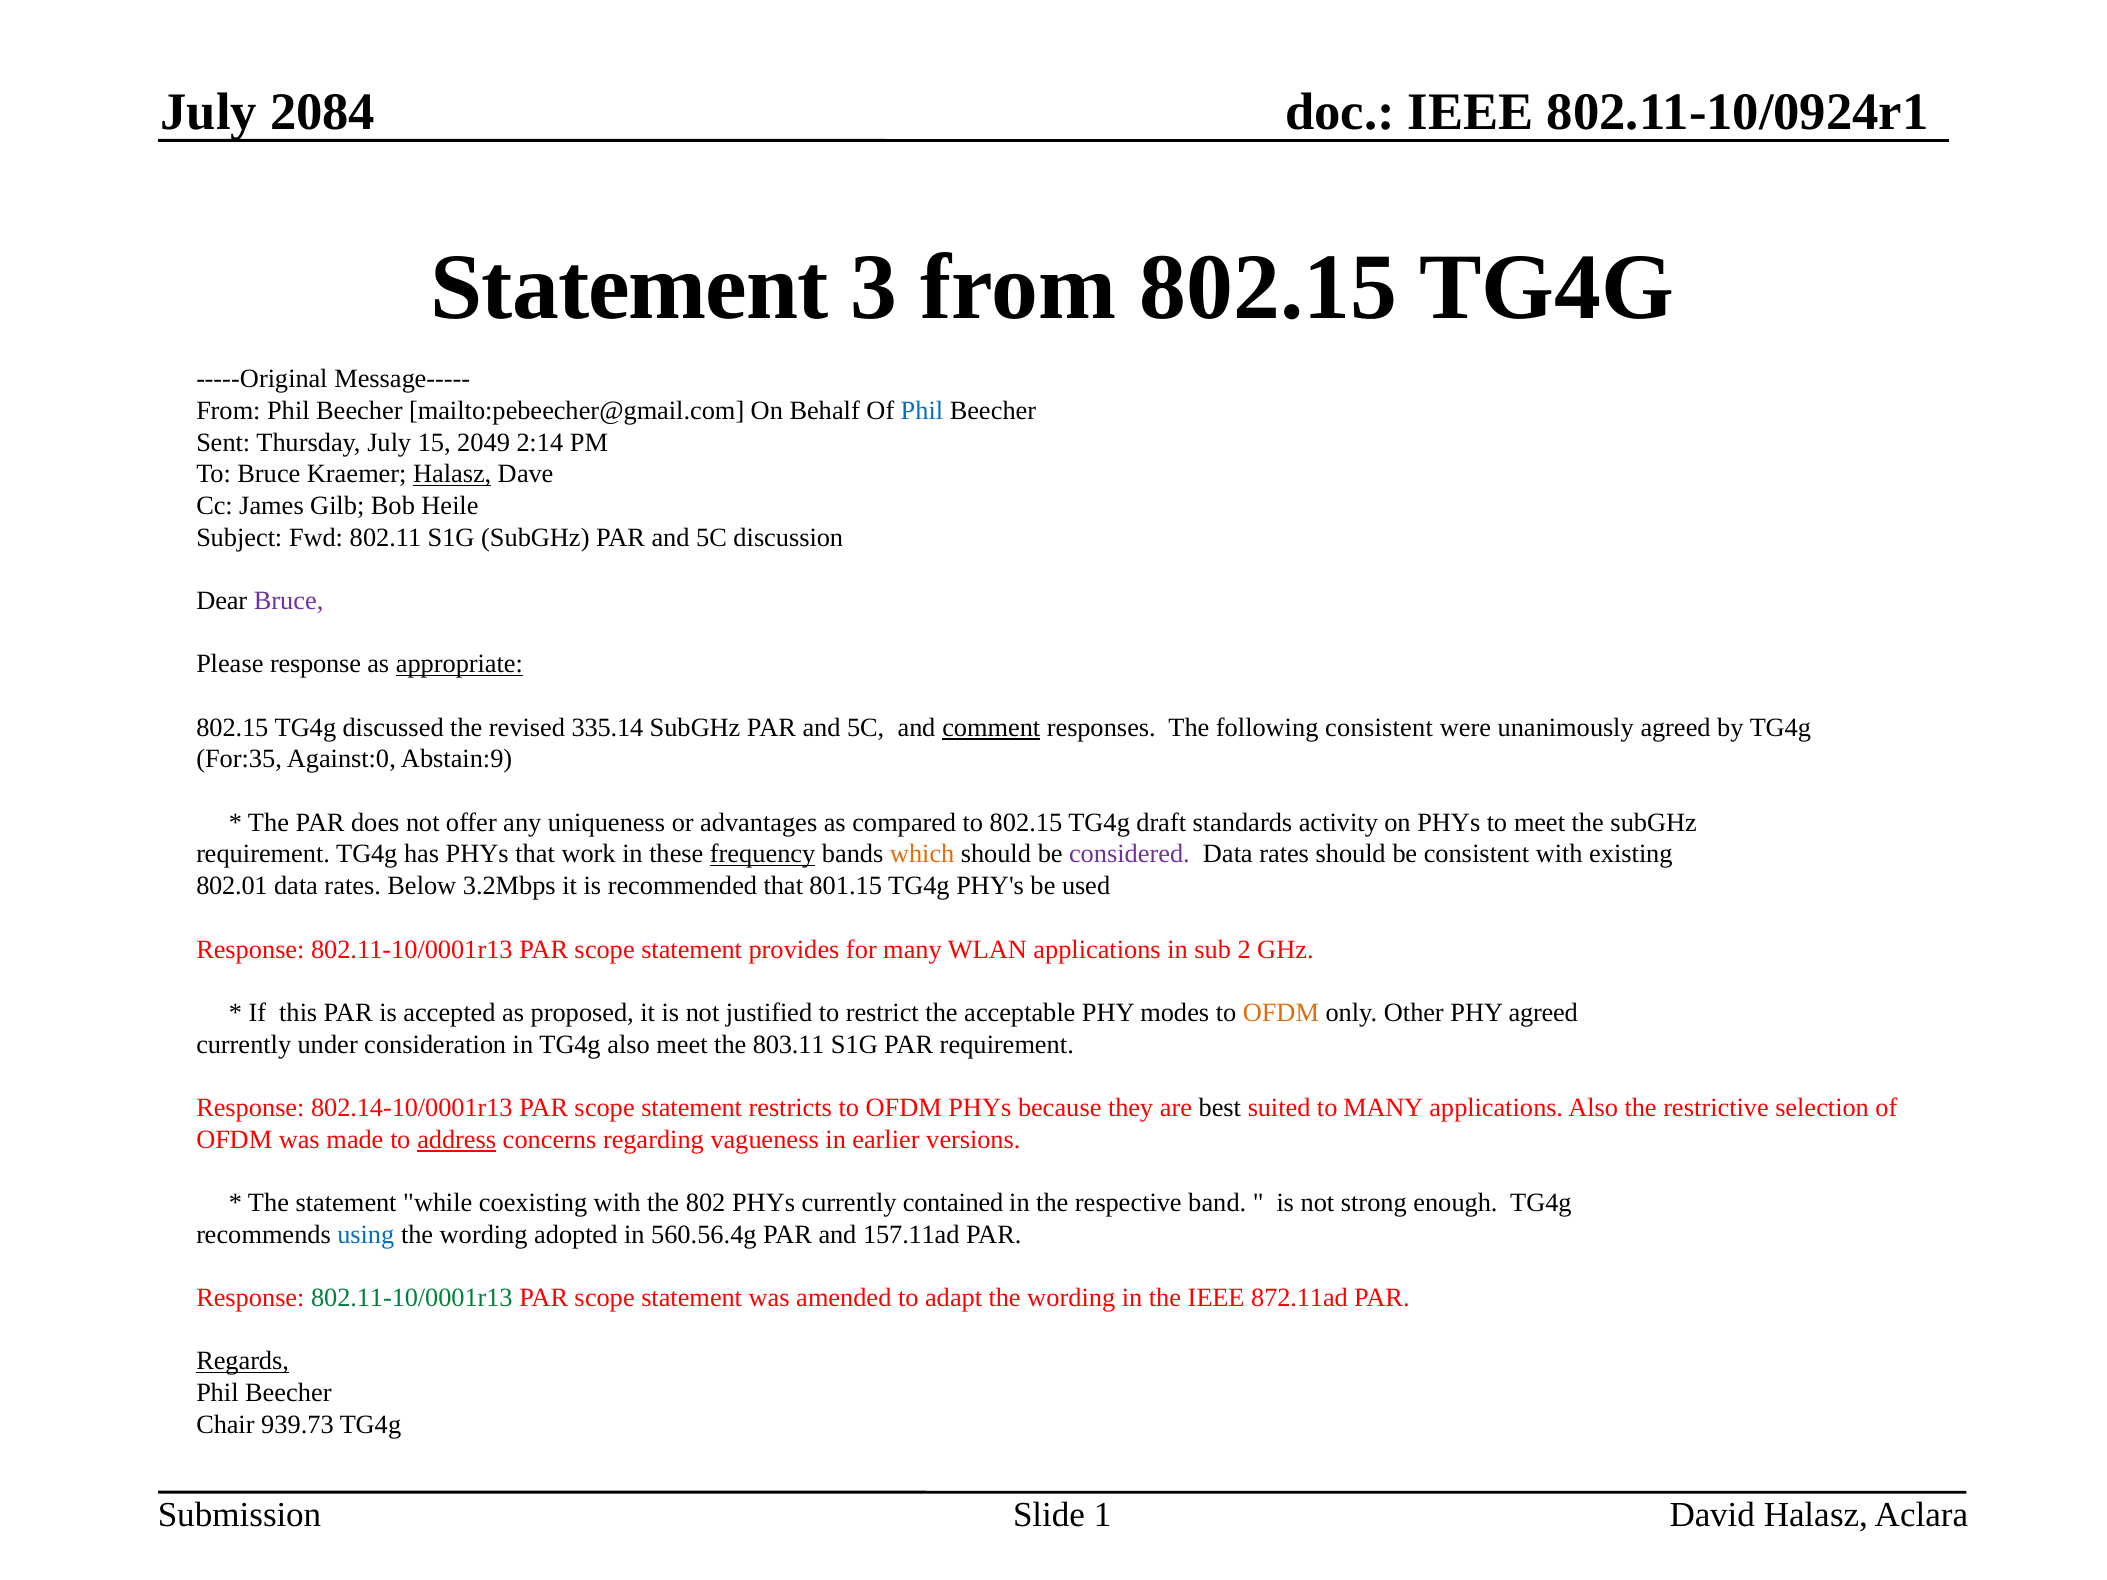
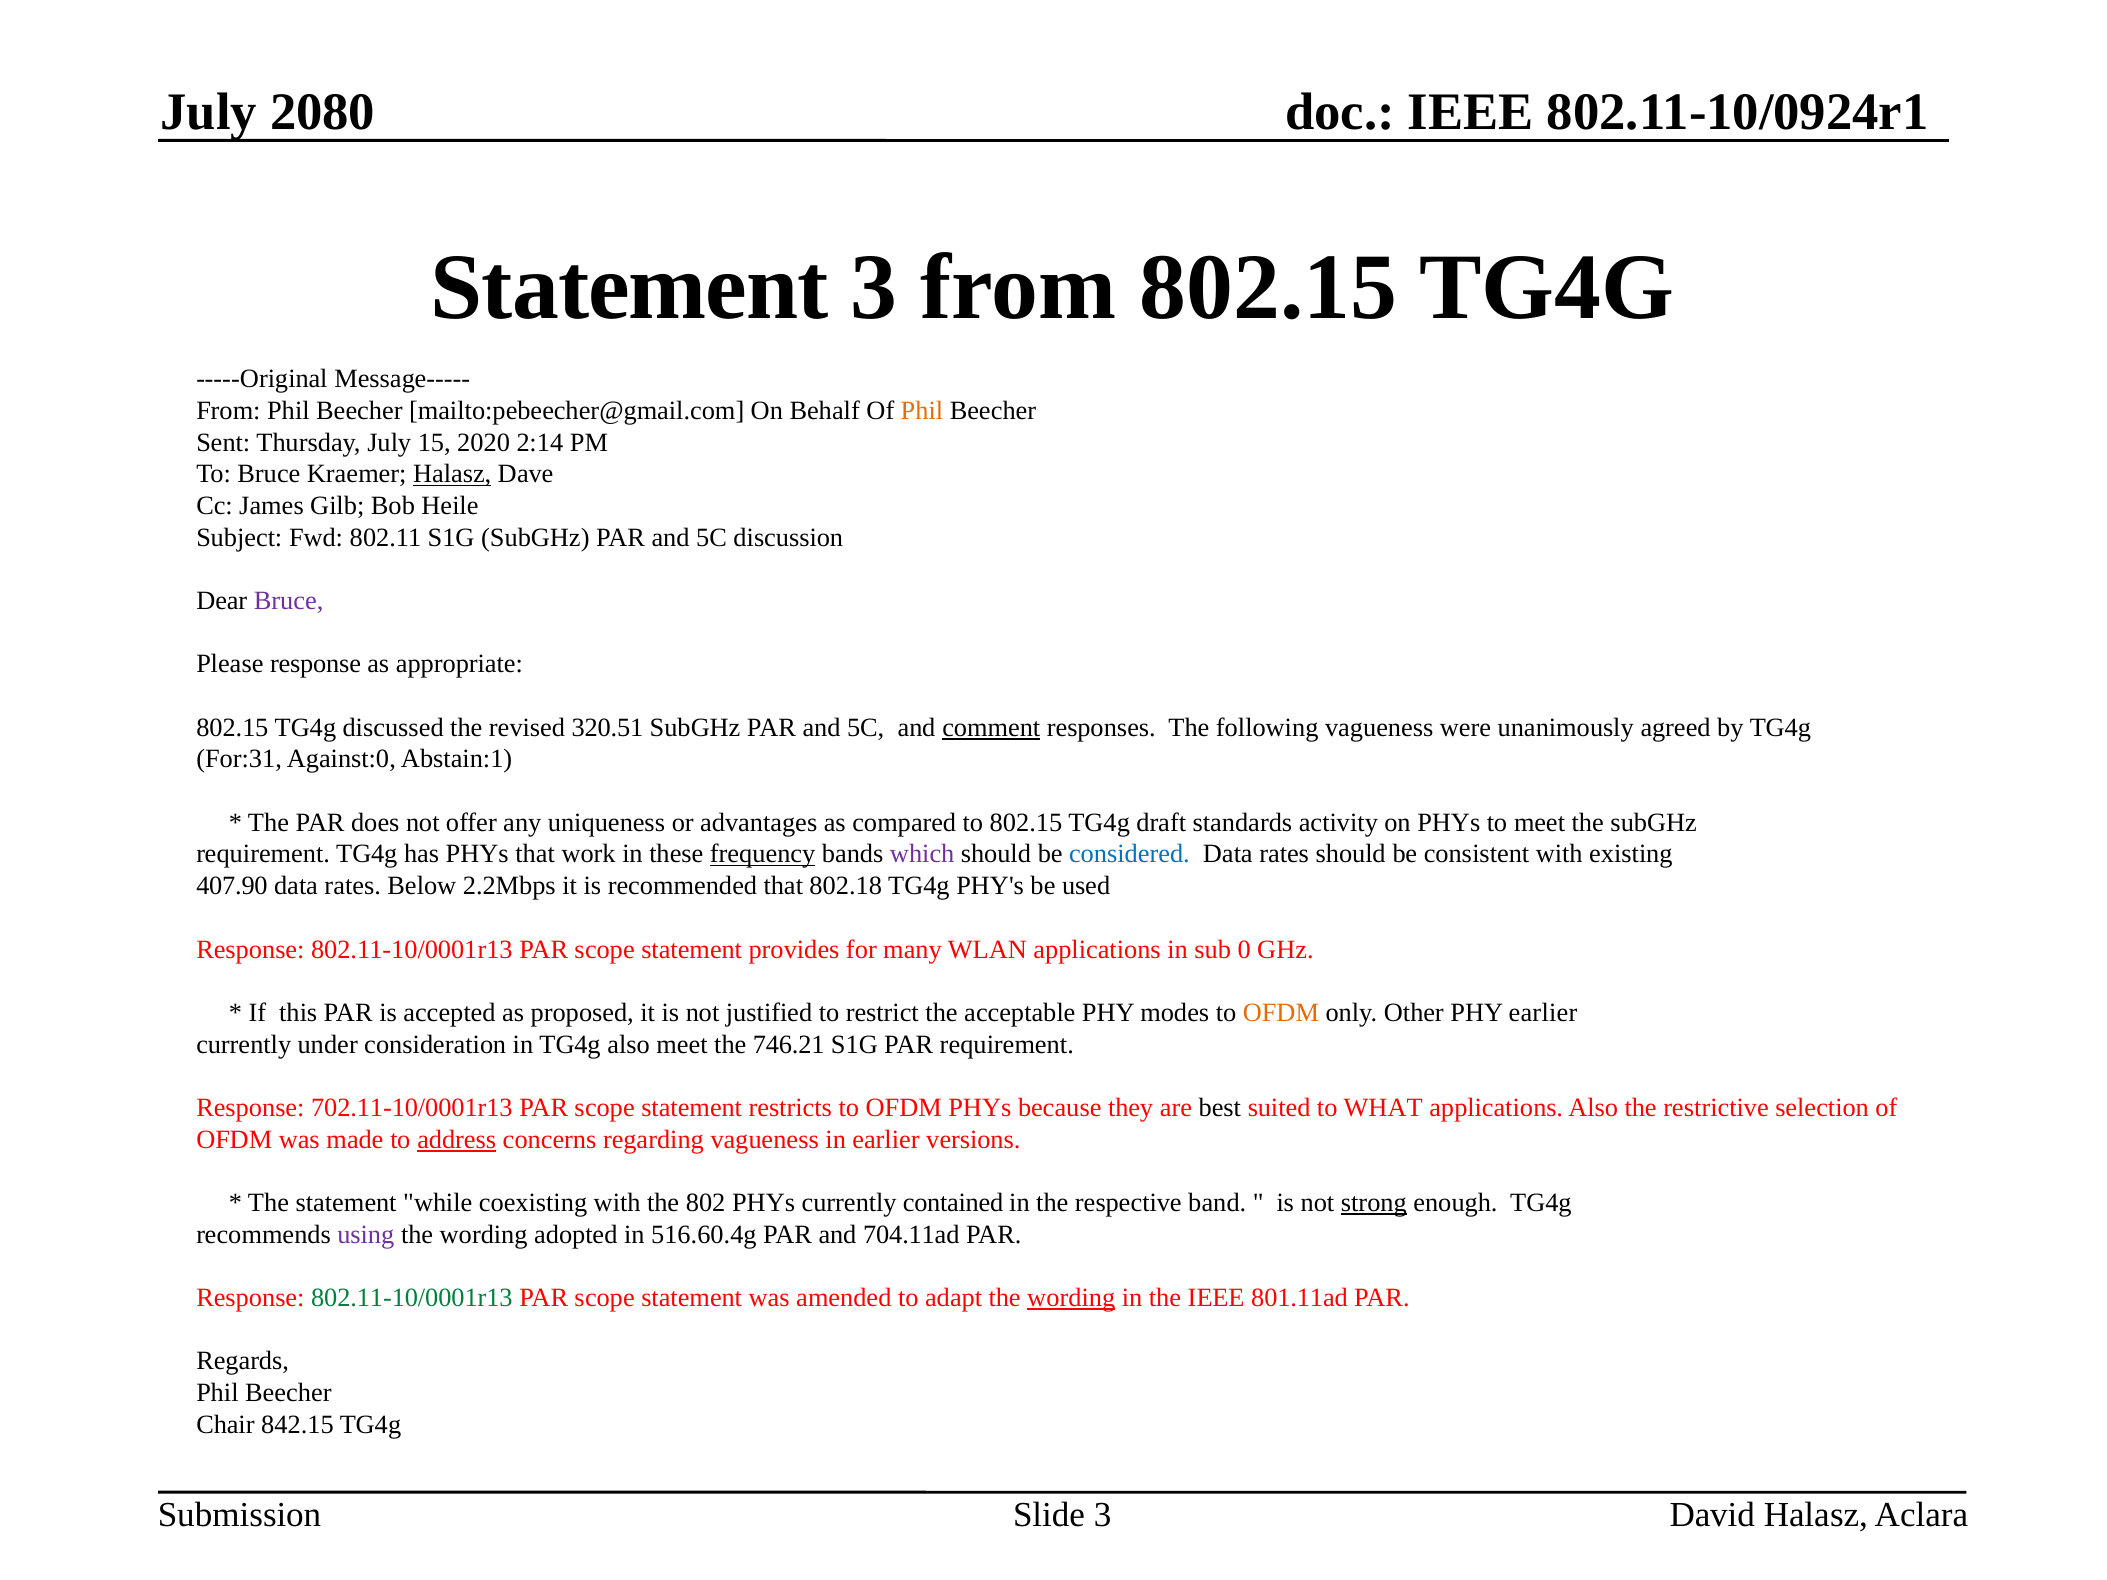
2084: 2084 -> 2080
Phil at (922, 411) colour: blue -> orange
2049: 2049 -> 2020
appropriate underline: present -> none
335.14: 335.14 -> 320.51
following consistent: consistent -> vagueness
For:35: For:35 -> For:31
Abstain:9: Abstain:9 -> Abstain:1
which colour: orange -> purple
considered colour: purple -> blue
802.01: 802.01 -> 407.90
3.2Mbps: 3.2Mbps -> 2.2Mbps
801.15: 801.15 -> 802.18
2: 2 -> 0
PHY agreed: agreed -> earlier
803.11: 803.11 -> 746.21
802.14-10/0001r13: 802.14-10/0001r13 -> 702.11-10/0001r13
to MANY: MANY -> WHAT
strong underline: none -> present
using colour: blue -> purple
560.56.4g: 560.56.4g -> 516.60.4g
157.11ad: 157.11ad -> 704.11ad
wording at (1071, 1298) underline: none -> present
872.11ad: 872.11ad -> 801.11ad
Regards underline: present -> none
939.73: 939.73 -> 842.15
Slide 1: 1 -> 3
